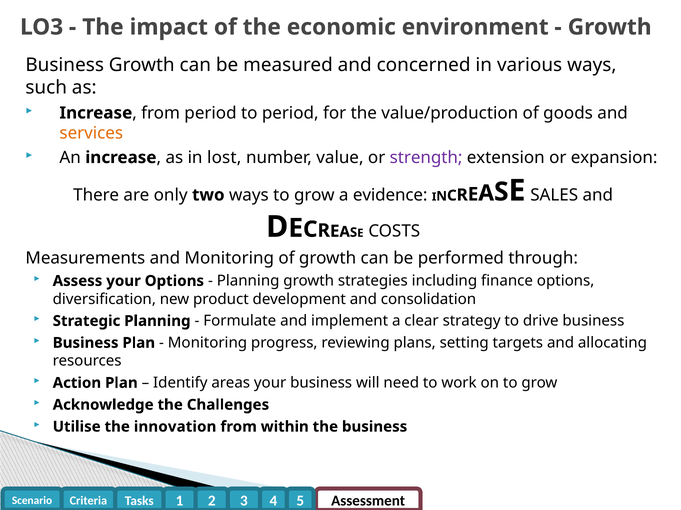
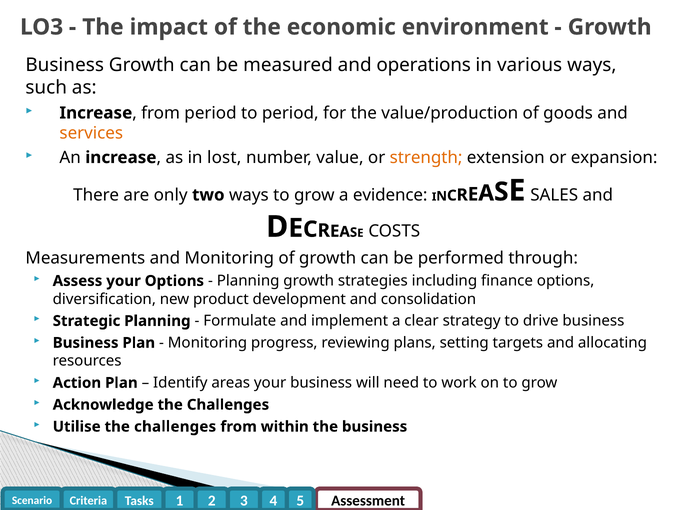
concerned: concerned -> operations
strength colour: purple -> orange
Utilise the innovation: innovation -> challenges
